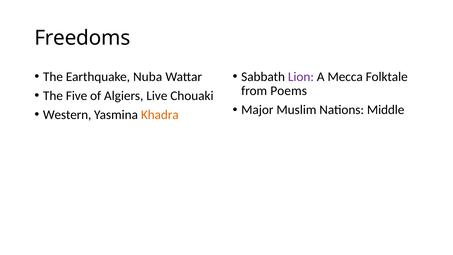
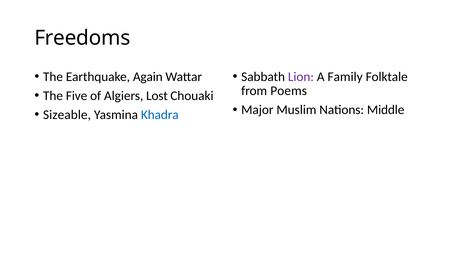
Nuba: Nuba -> Again
Mecca: Mecca -> Family
Live: Live -> Lost
Western: Western -> Sizeable
Khadra colour: orange -> blue
